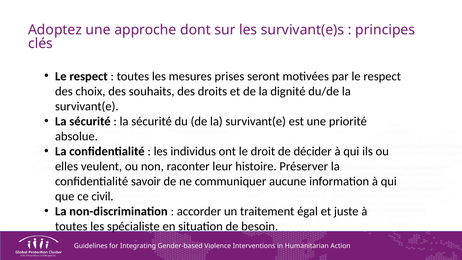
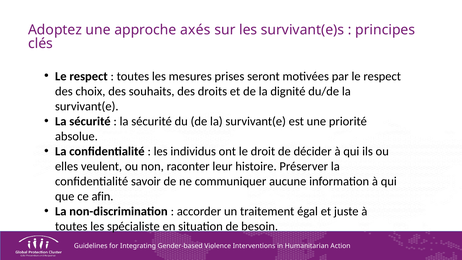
dont: dont -> axés
civil: civil -> afin
